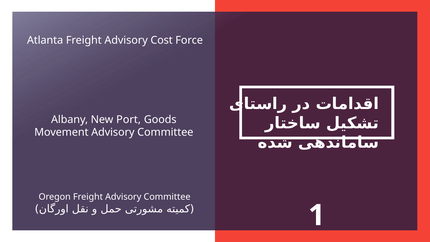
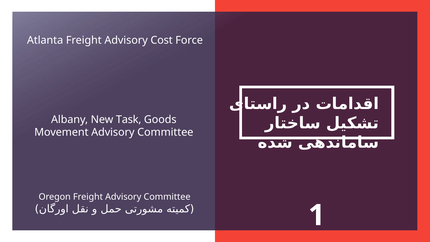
Port: Port -> Task
